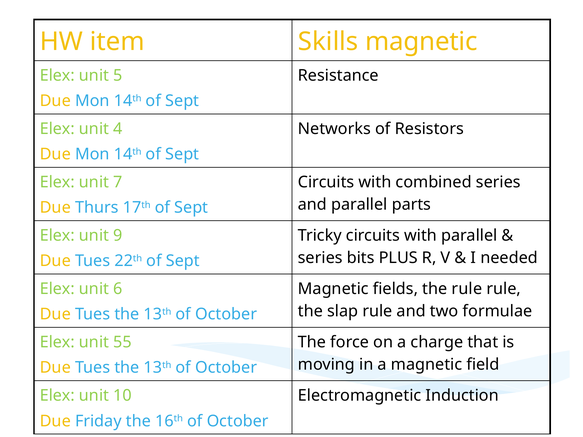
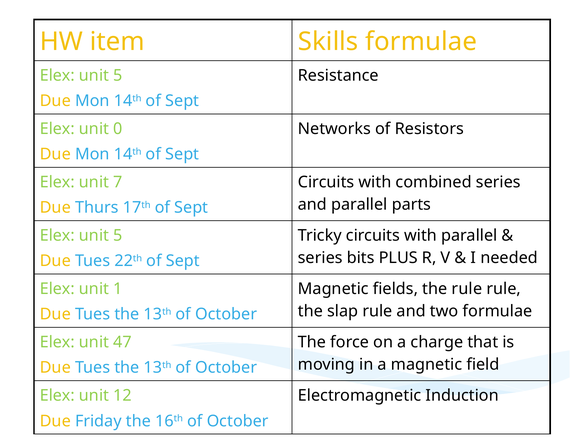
Skills magnetic: magnetic -> formulae
4: 4 -> 0
9 at (118, 236): 9 -> 5
6: 6 -> 1
55: 55 -> 47
10: 10 -> 12
